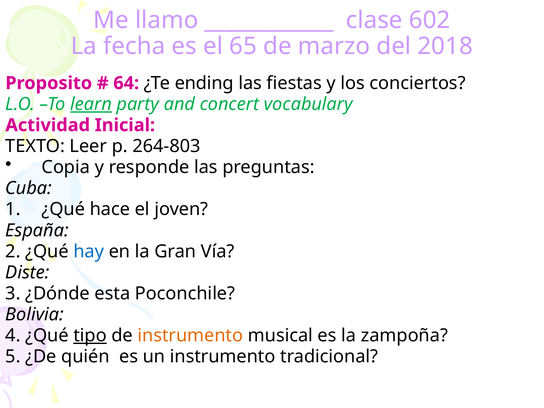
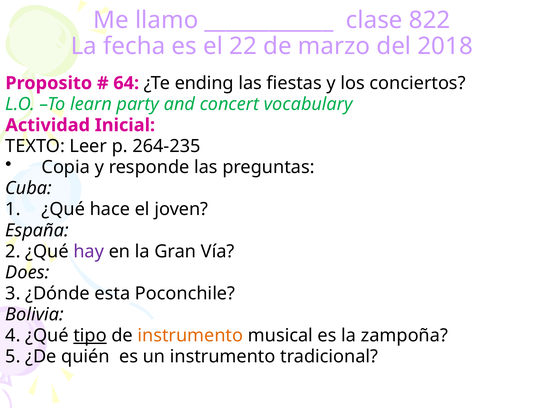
602: 602 -> 822
65: 65 -> 22
learn underline: present -> none
264-803: 264-803 -> 264-235
hay colour: blue -> purple
Diste: Diste -> Does
